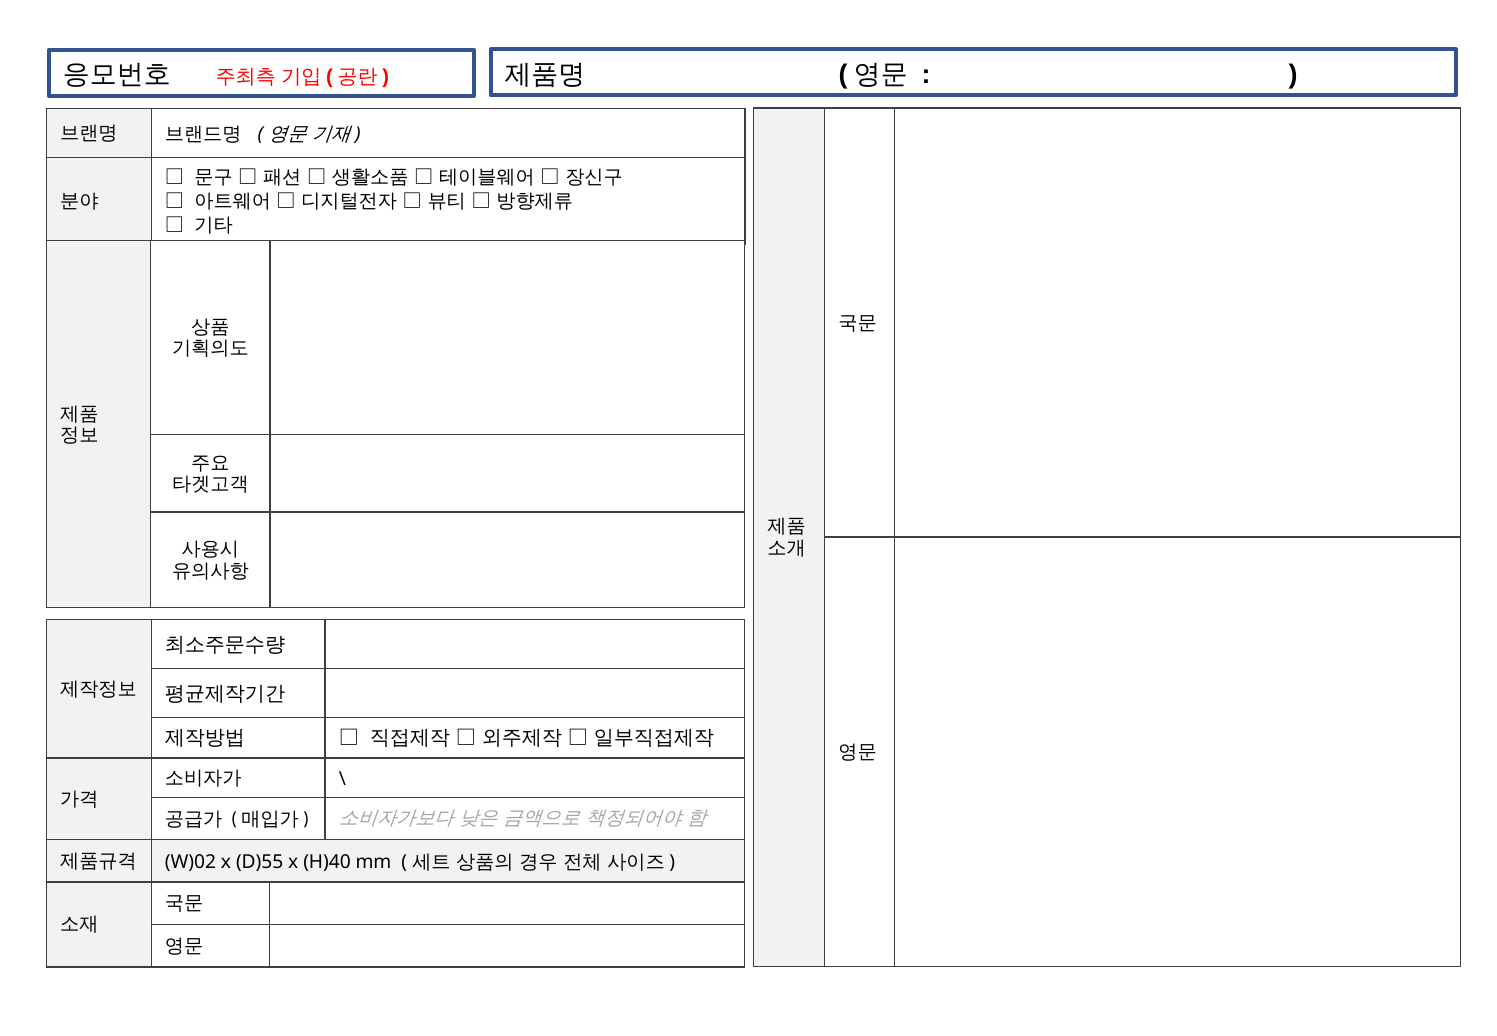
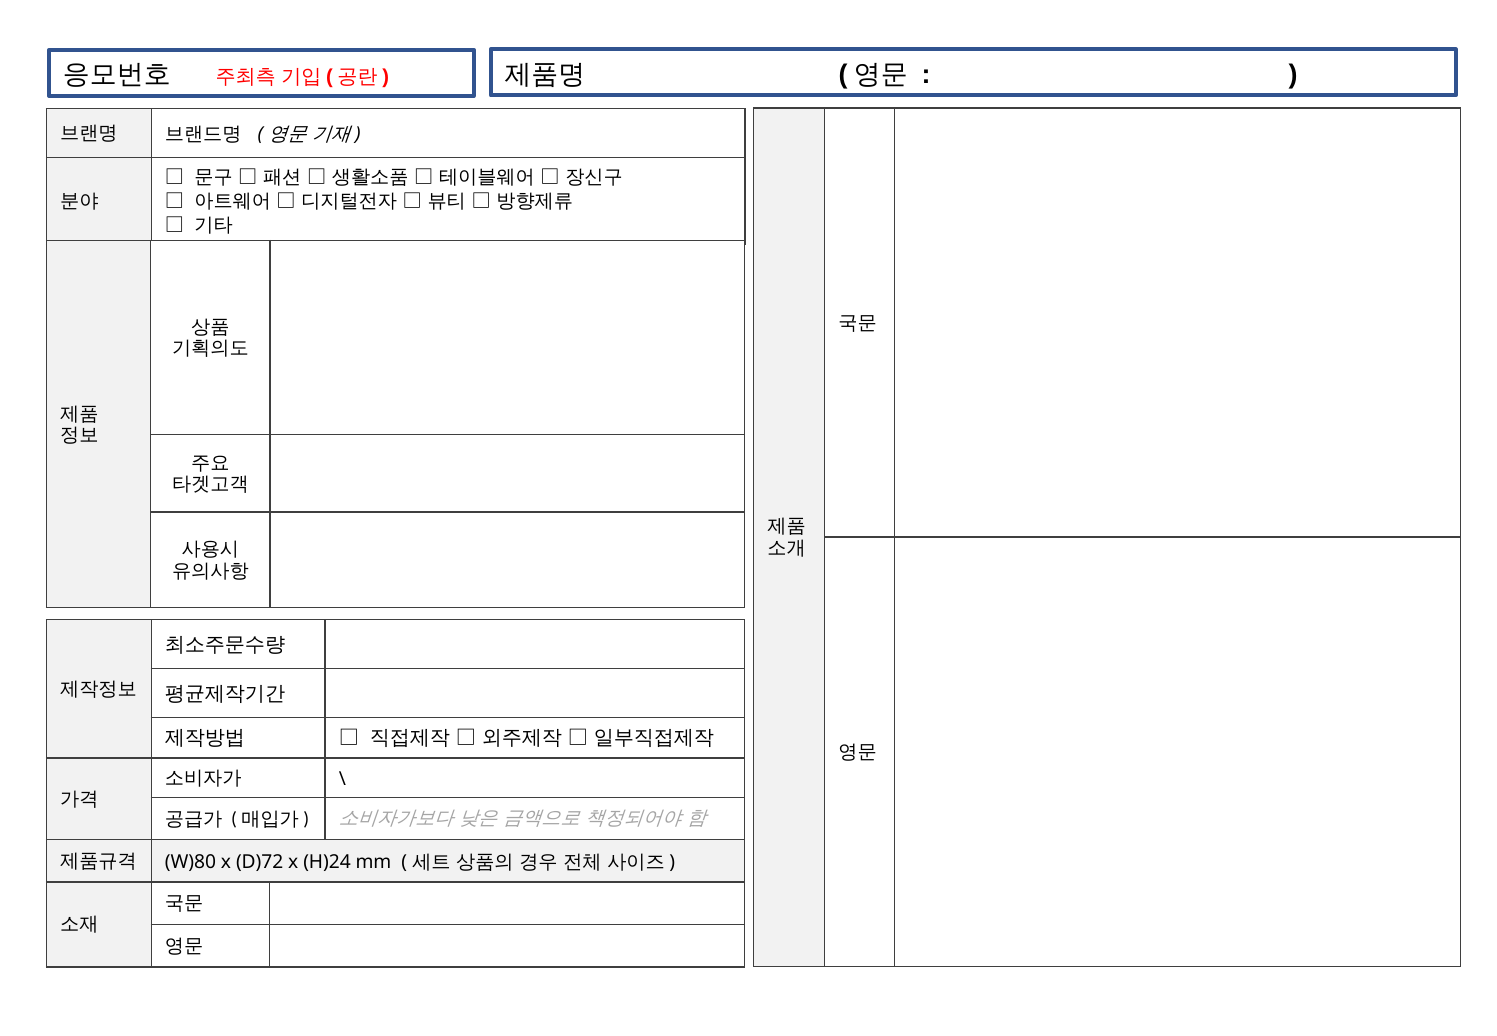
W)02: W)02 -> W)80
D)55: D)55 -> D)72
H)40: H)40 -> H)24
